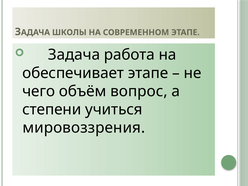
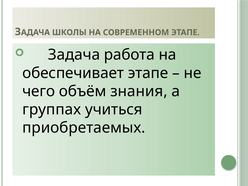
вопрос: вопрос -> знания
степени: степени -> группах
мировоззрения: мировоззрения -> приобретаемых
